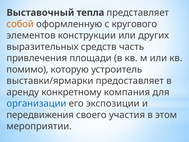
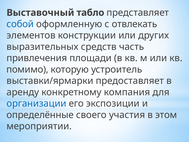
тепла: тепла -> табло
собой colour: orange -> blue
кругового: кругового -> отвлекать
передвижения: передвижения -> определённые
